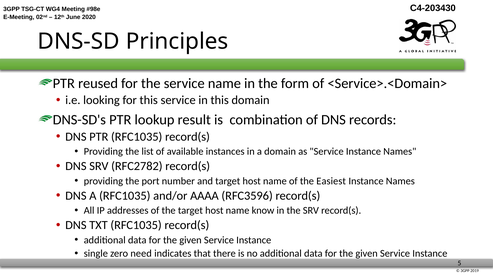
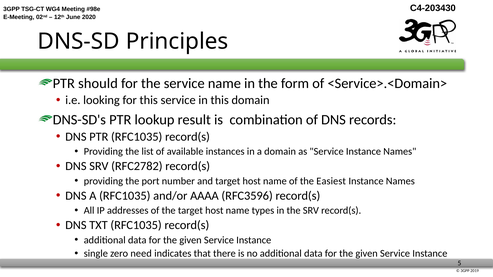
reused: reused -> should
know: know -> types
